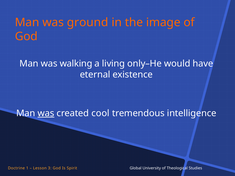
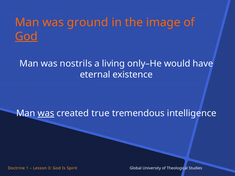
God at (26, 36) underline: none -> present
walking: walking -> nostrils
cool: cool -> true
